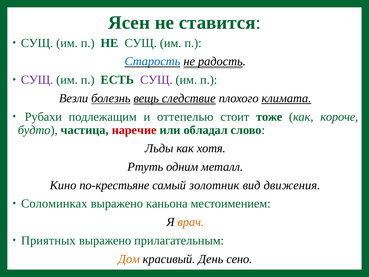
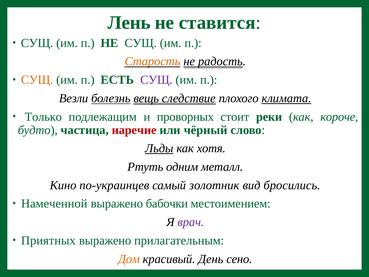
Ясен: Ясен -> Лень
Старость colour: blue -> orange
СУЩ at (37, 80) colour: purple -> orange
Рубахи: Рубахи -> Только
оттепелью: оттепелью -> проворных
тоже: тоже -> реки
обладал: обладал -> чёрный
Льды underline: none -> present
по-крестьяне: по-крестьяне -> по-украинцев
движения: движения -> бросились
Соломинках: Соломинках -> Намеченной
каньона: каньона -> бабочки
врач colour: orange -> purple
